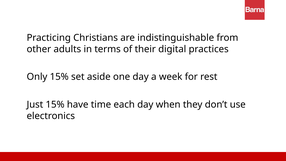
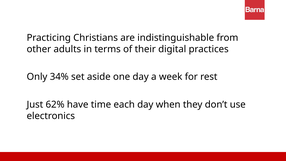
Only 15%: 15% -> 34%
Just 15%: 15% -> 62%
